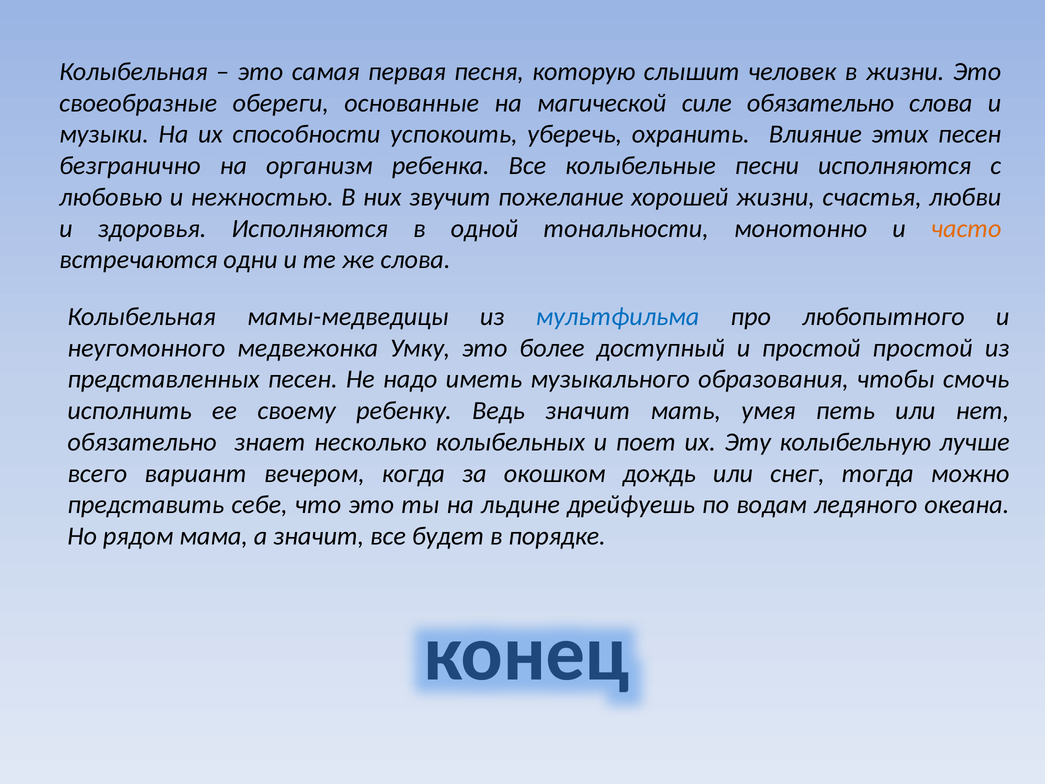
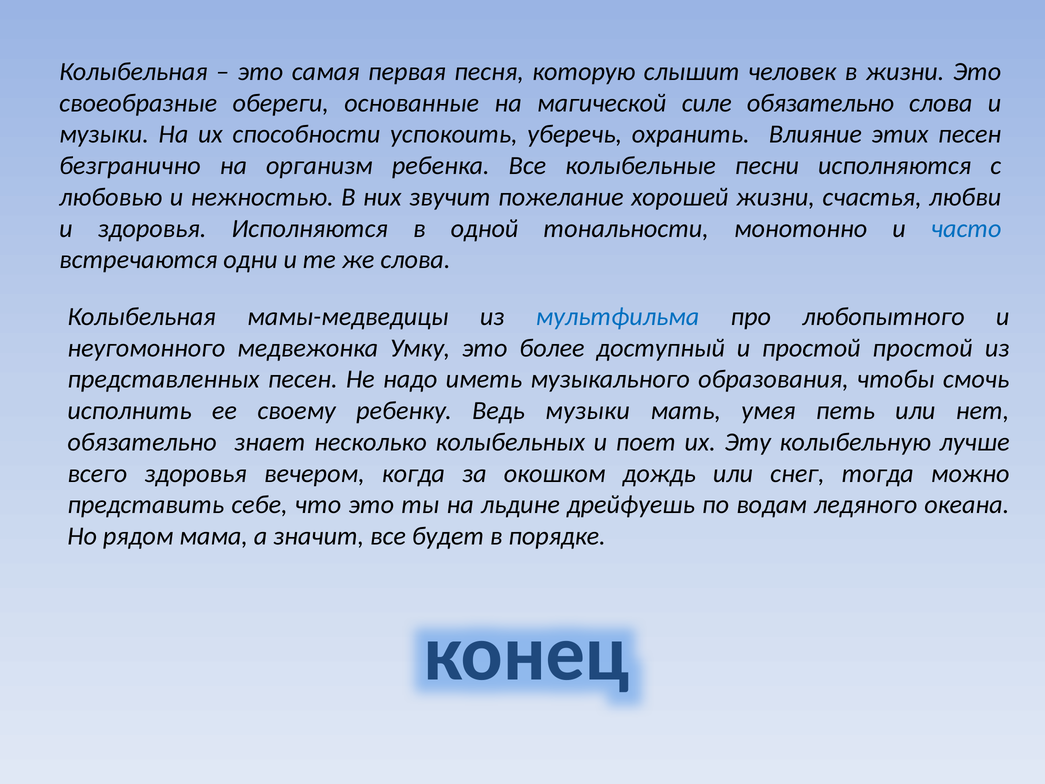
часто colour: orange -> blue
Ведь значит: значит -> музыки
всего вариант: вариант -> здоровья
